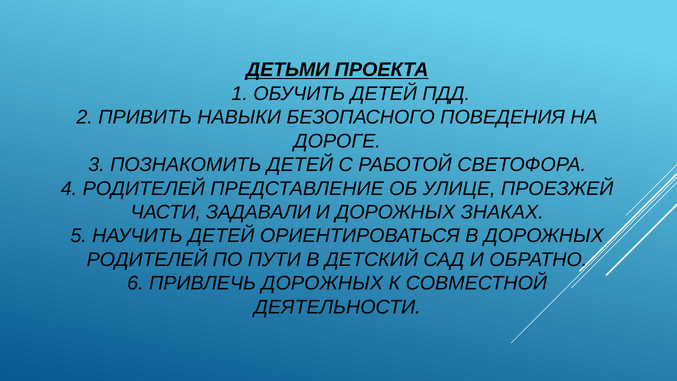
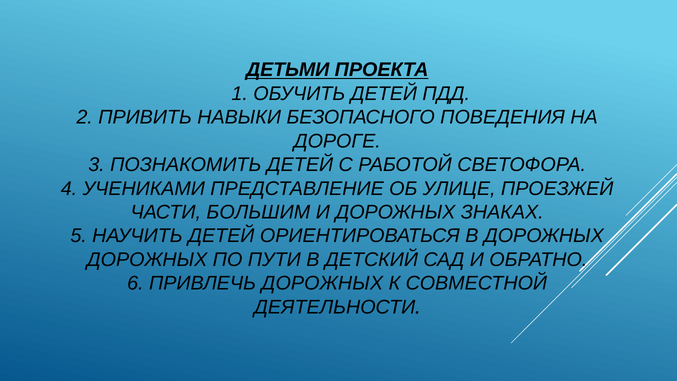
4 РОДИТЕЛЕЙ: РОДИТЕЛЕЙ -> УЧЕНИКАМИ
ЗАДАВАЛИ: ЗАДАВАЛИ -> БОЛЬШИМ
РОДИТЕЛЕЙ at (147, 260): РОДИТЕЛЕЙ -> ДОРОЖНЫХ
